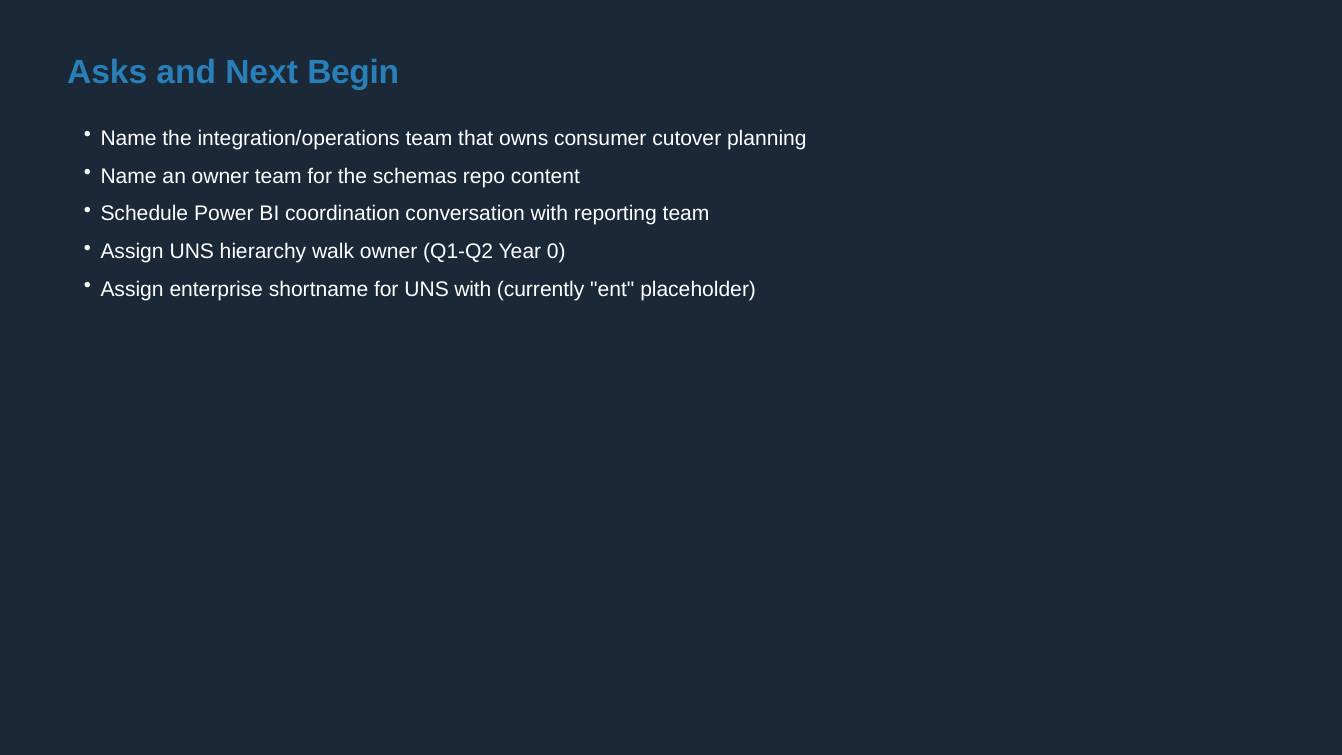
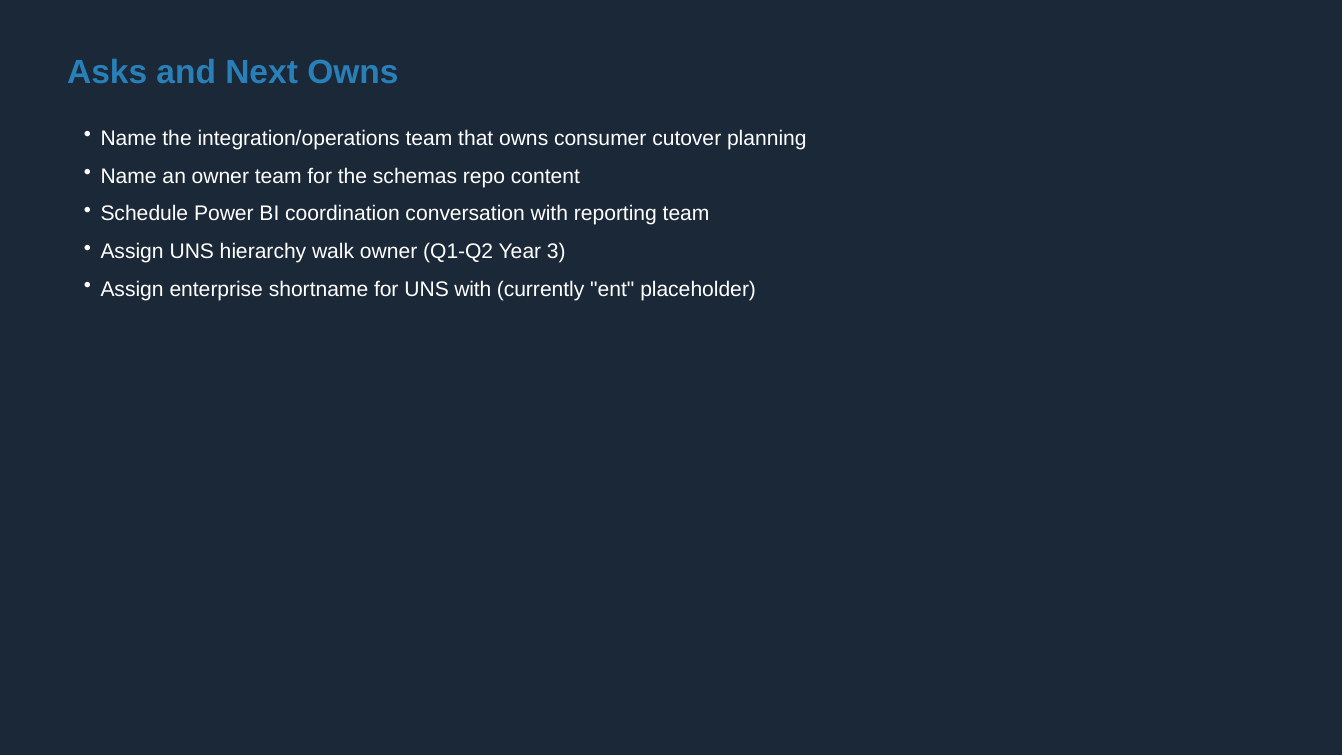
Next Begin: Begin -> Owns
0: 0 -> 3
